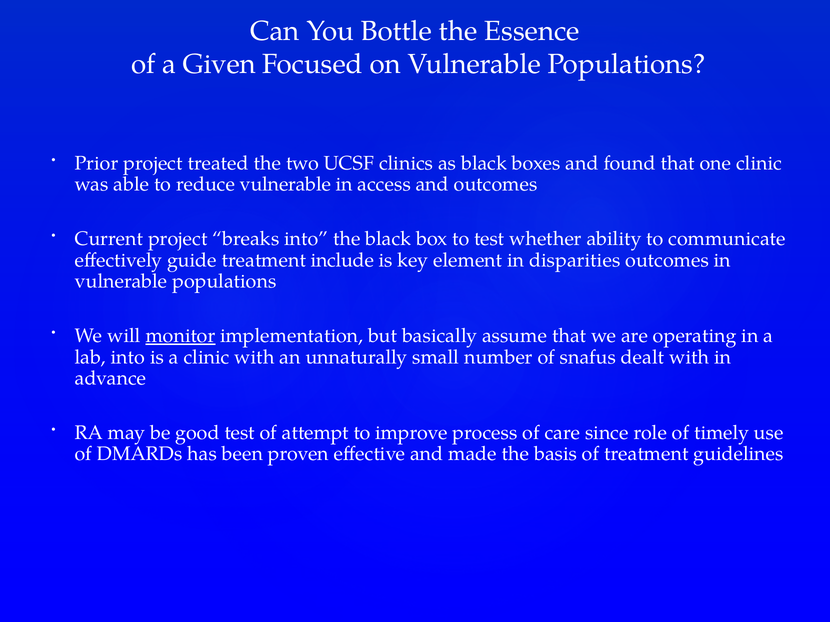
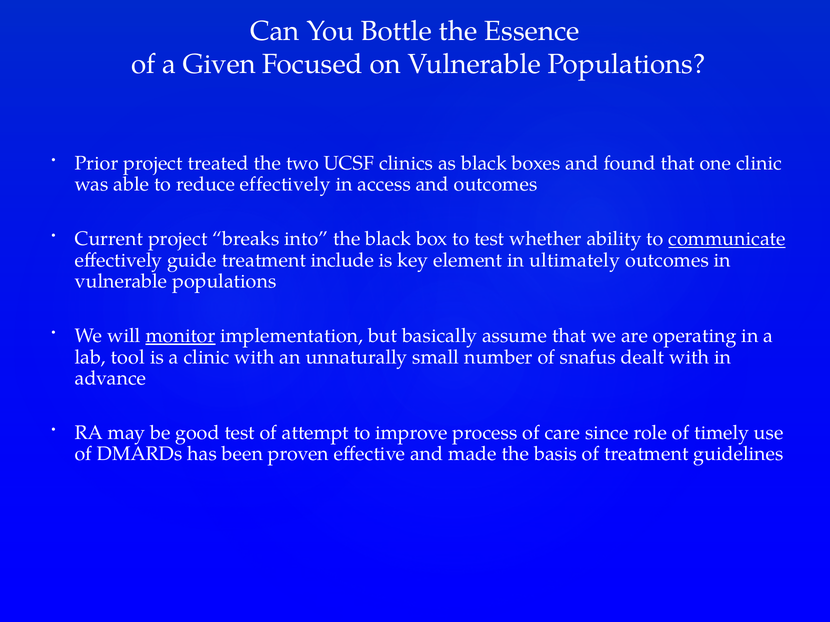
reduce vulnerable: vulnerable -> effectively
communicate underline: none -> present
disparities: disparities -> ultimately
lab into: into -> tool
